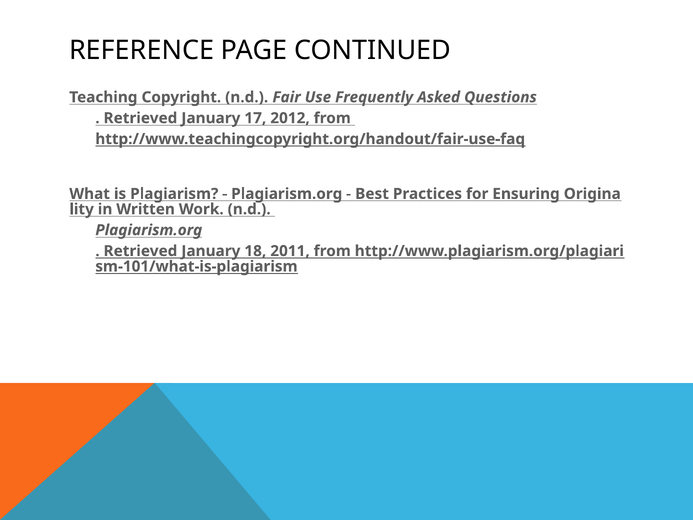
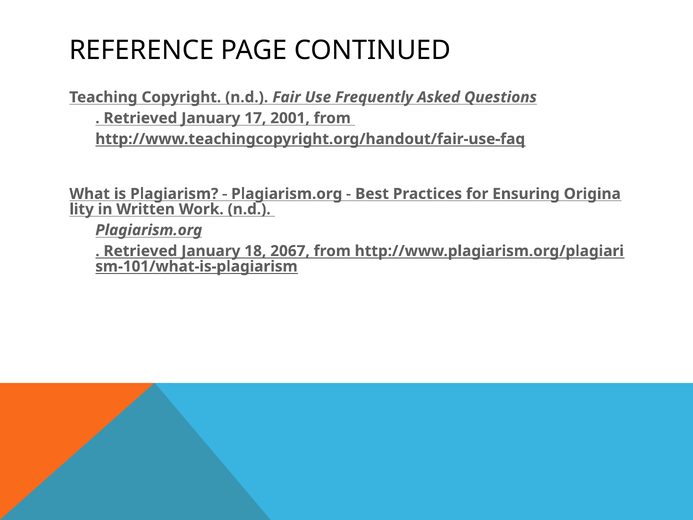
2012: 2012 -> 2001
2011: 2011 -> 2067
